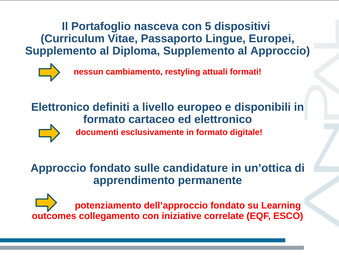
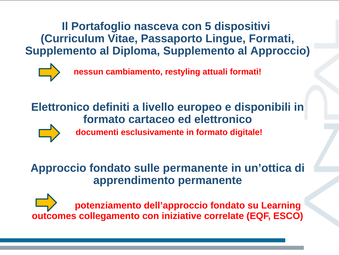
Lingue Europei: Europei -> Formati
sulle candidature: candidature -> permanente
